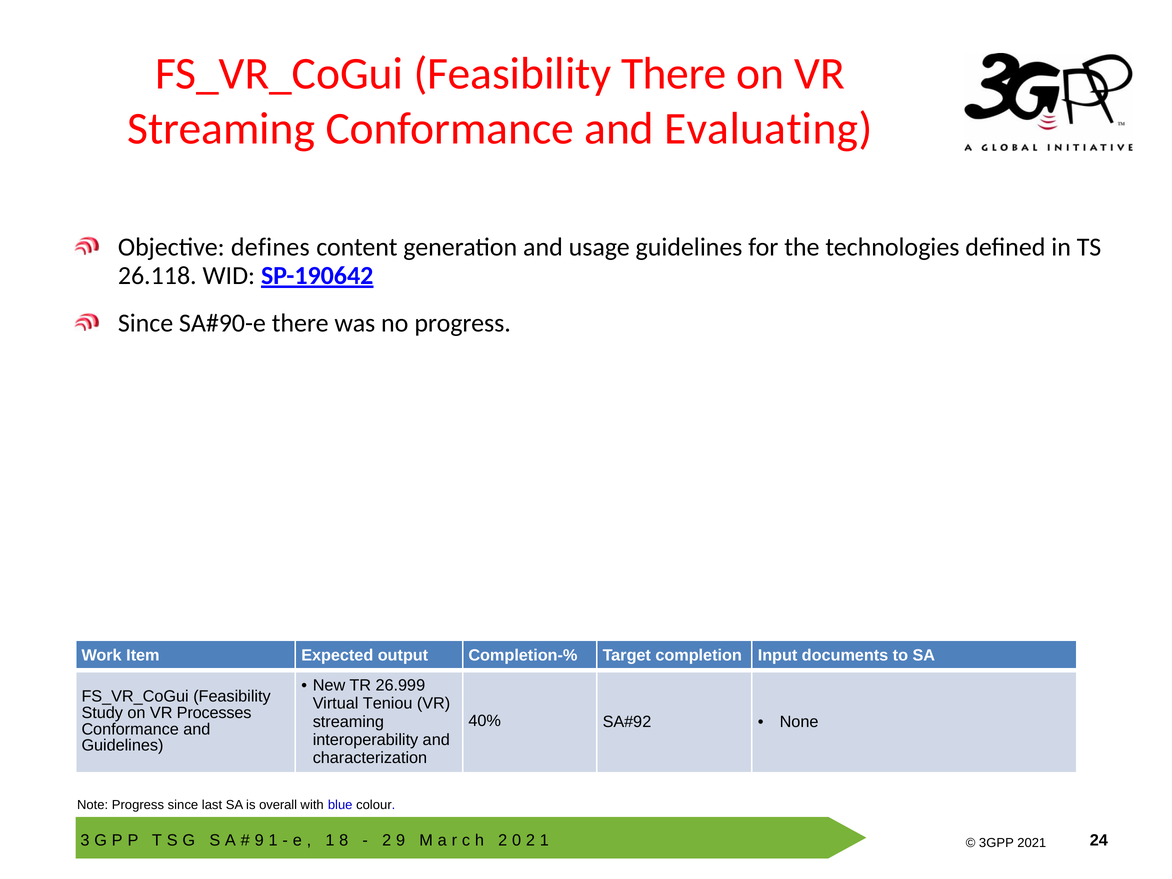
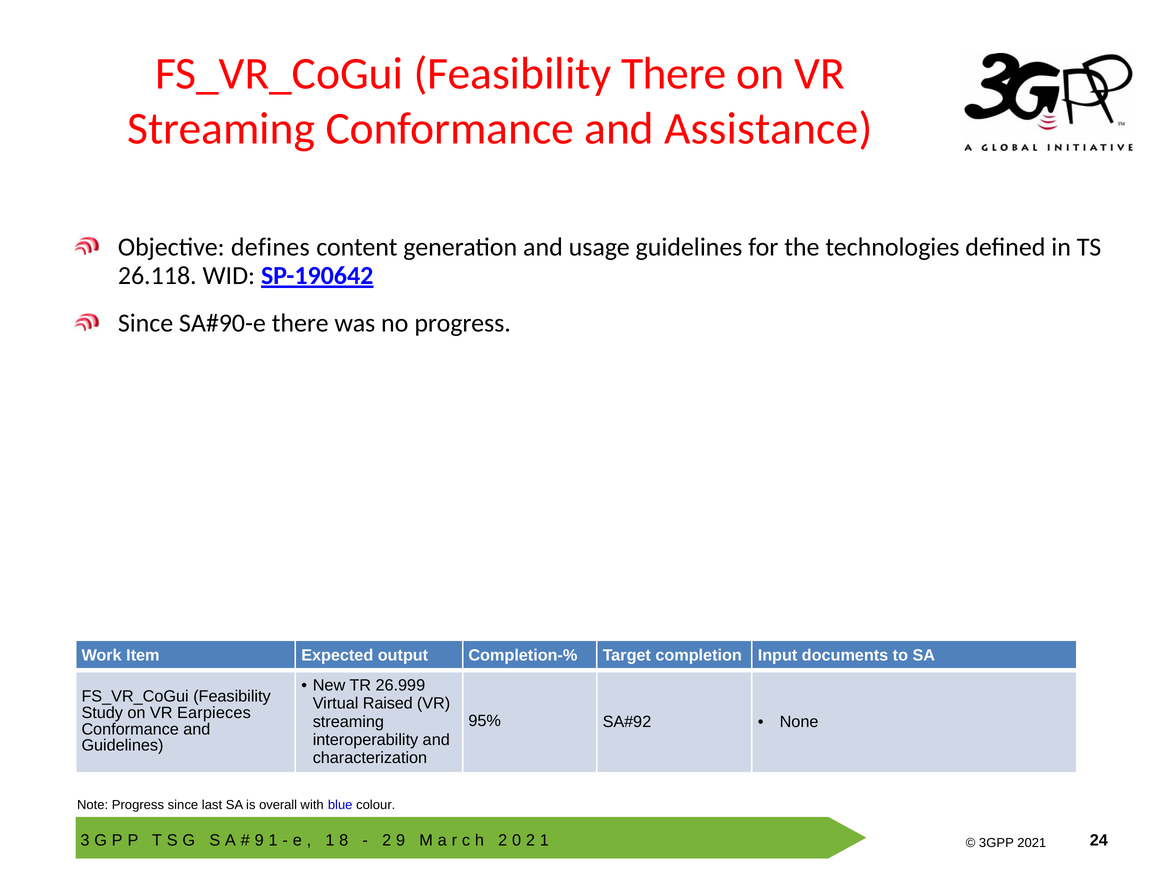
Evaluating: Evaluating -> Assistance
Teniou: Teniou -> Raised
Processes: Processes -> Earpieces
40%: 40% -> 95%
